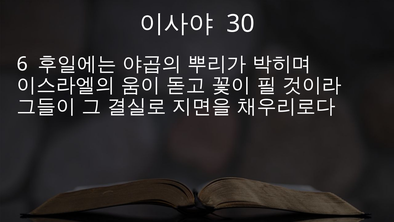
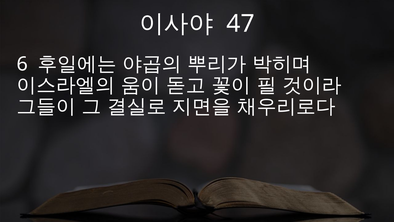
30: 30 -> 47
